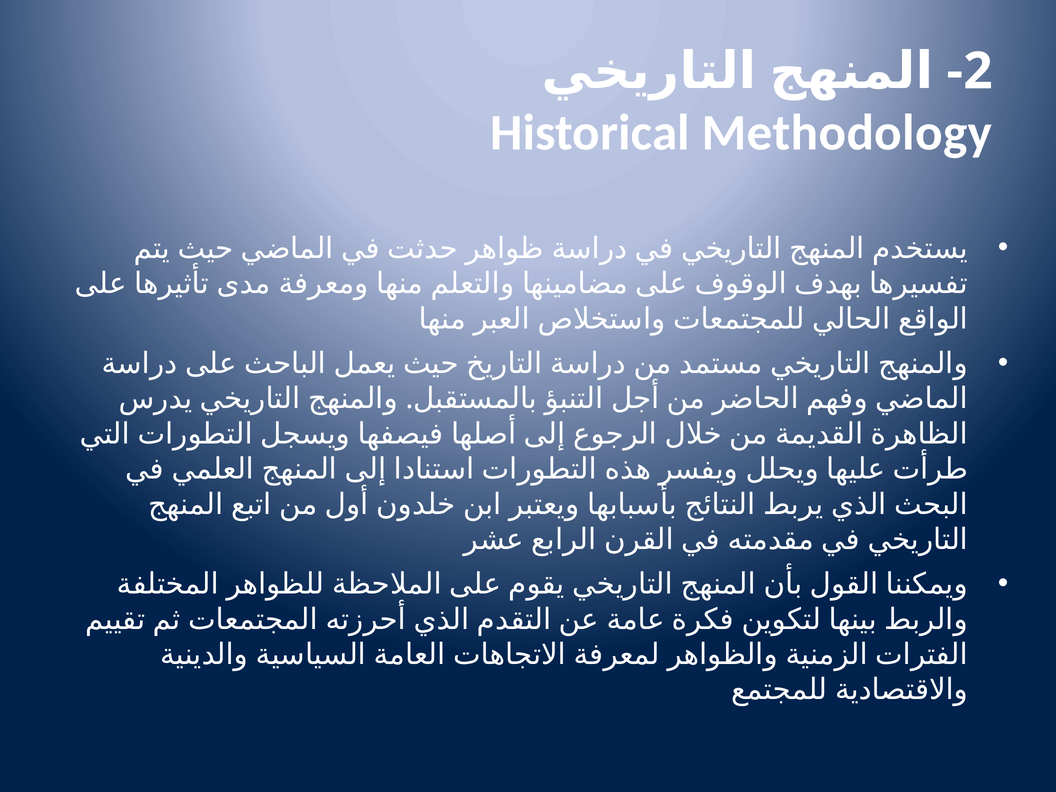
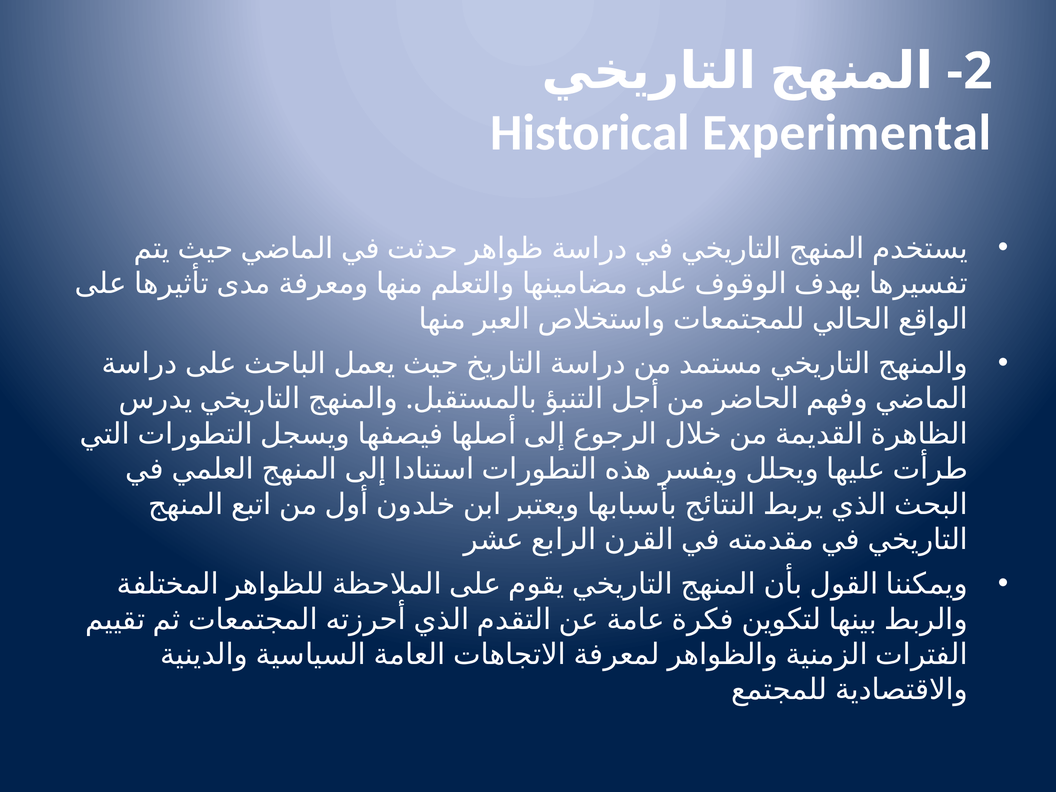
Methodology: Methodology -> Experimental
